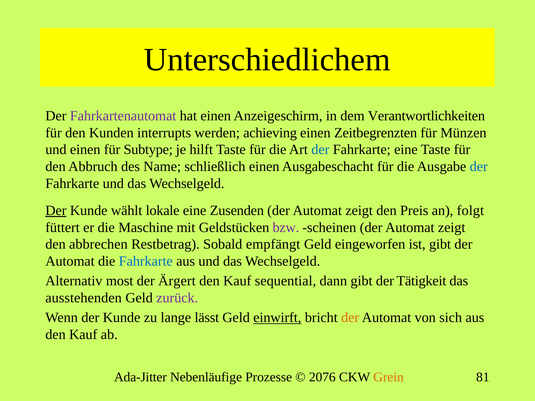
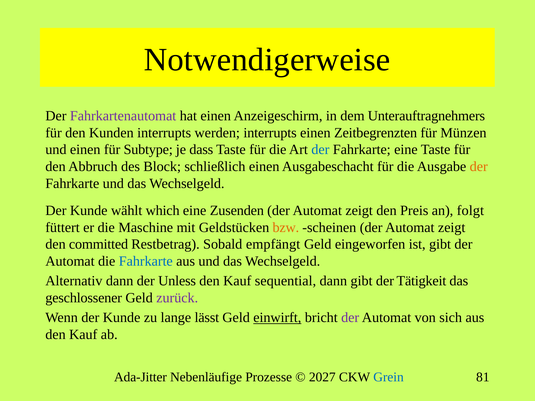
Unterschiedlichem: Unterschiedlichem -> Notwendigerweise
Verantwortlichkeiten: Verantwortlichkeiten -> Unterauftragnehmers
werden achieving: achieving -> interrupts
hilft: hilft -> dass
Name: Name -> Block
der at (479, 167) colour: blue -> orange
Der at (56, 211) underline: present -> none
lokale: lokale -> which
bzw colour: purple -> orange
abbrechen: abbrechen -> committed
Alternativ most: most -> dann
Ärgert: Ärgert -> Unless
ausstehenden: ausstehenden -> geschlossener
der at (350, 318) colour: orange -> purple
2076: 2076 -> 2027
Grein colour: orange -> blue
